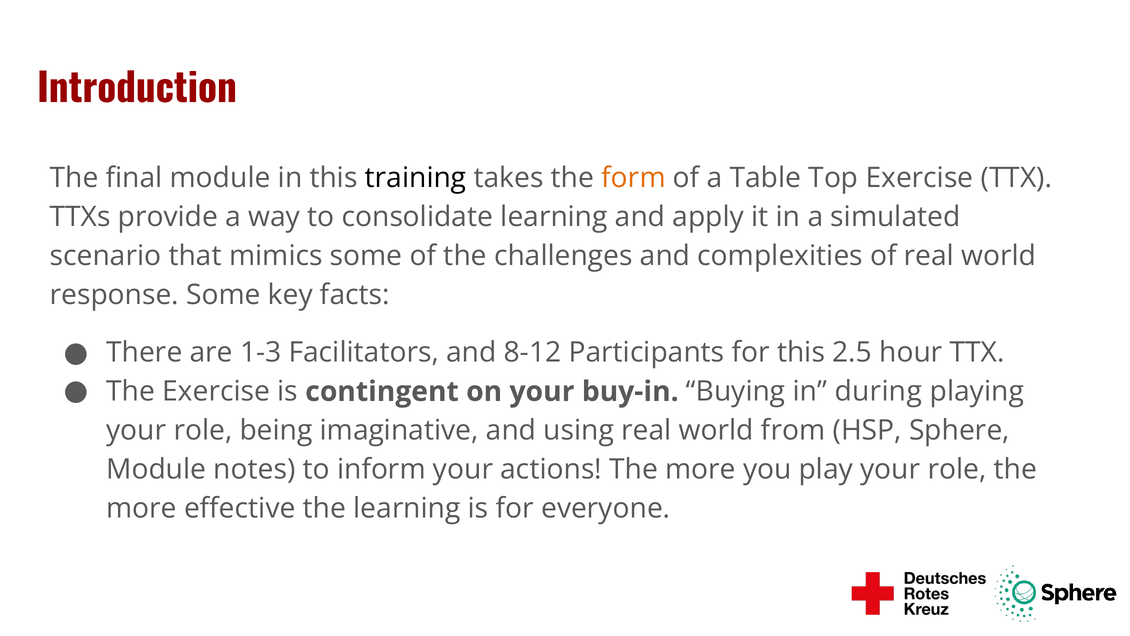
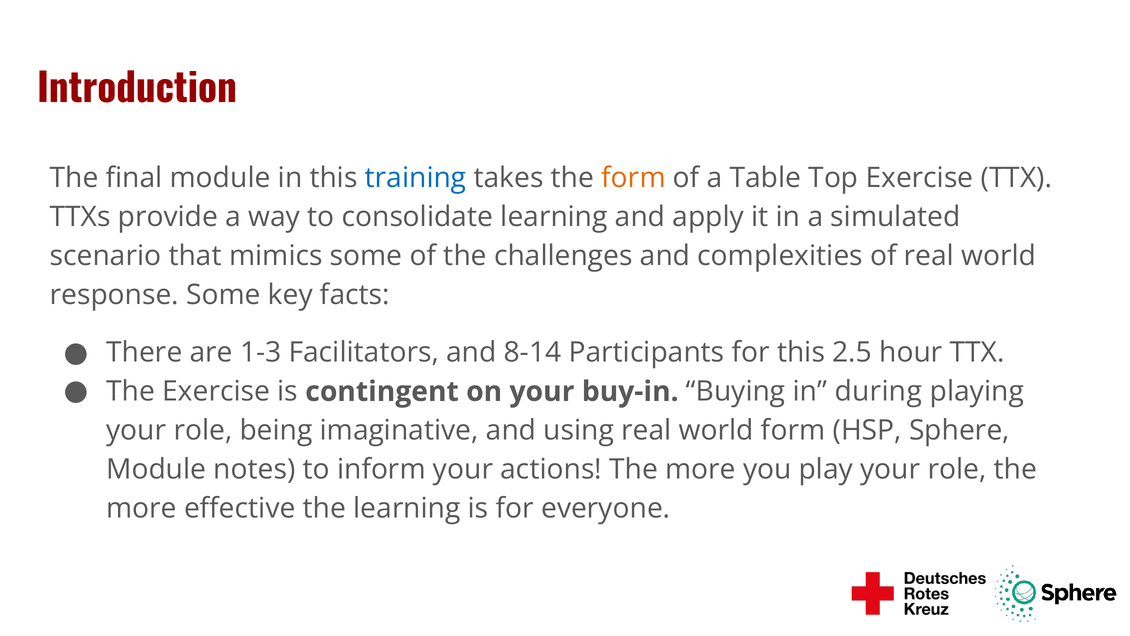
training colour: black -> blue
8-12: 8-12 -> 8-14
world from: from -> form
